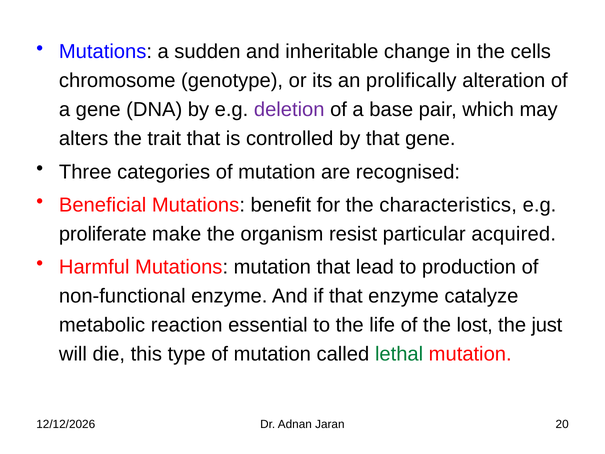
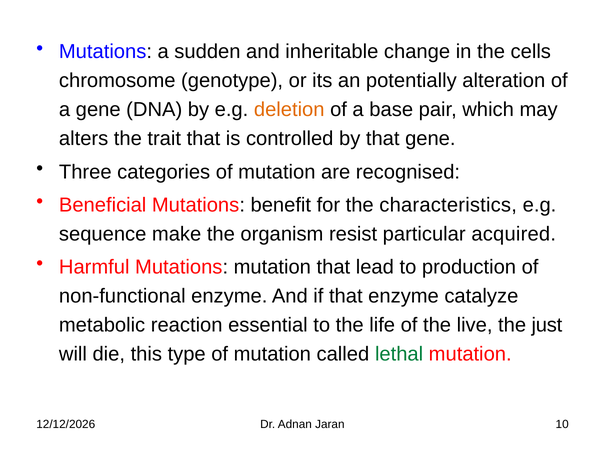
prolifically: prolifically -> potentially
deletion colour: purple -> orange
proliferate: proliferate -> sequence
lost: lost -> live
20: 20 -> 10
